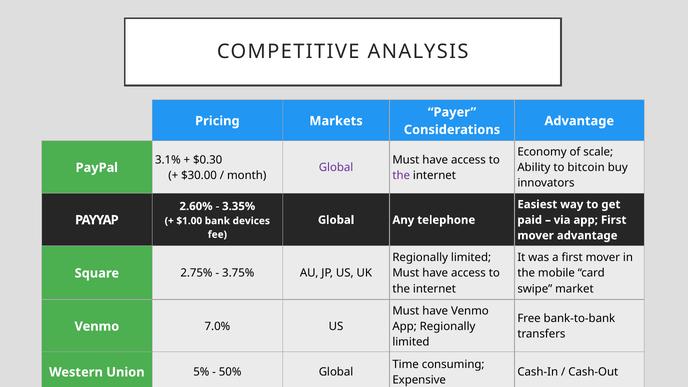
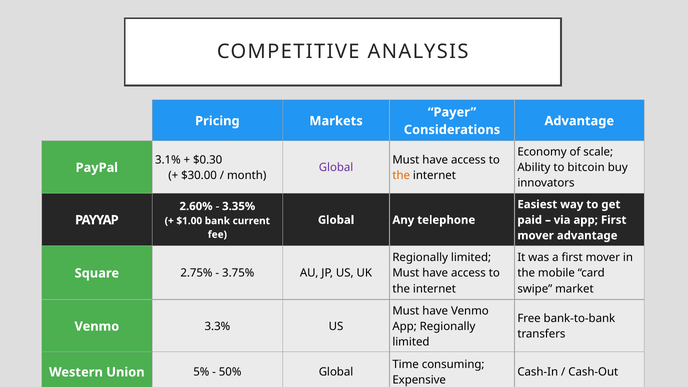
the at (401, 175) colour: purple -> orange
devices: devices -> current
7.0%: 7.0% -> 3.3%
